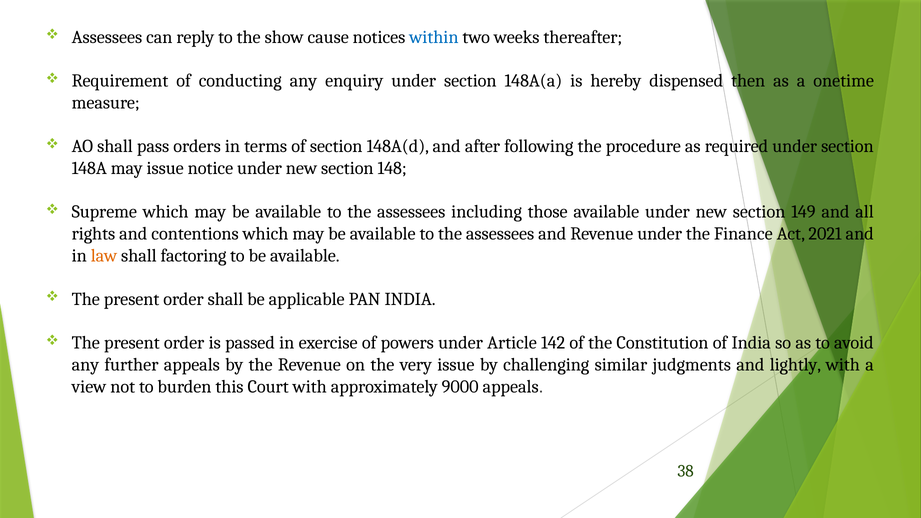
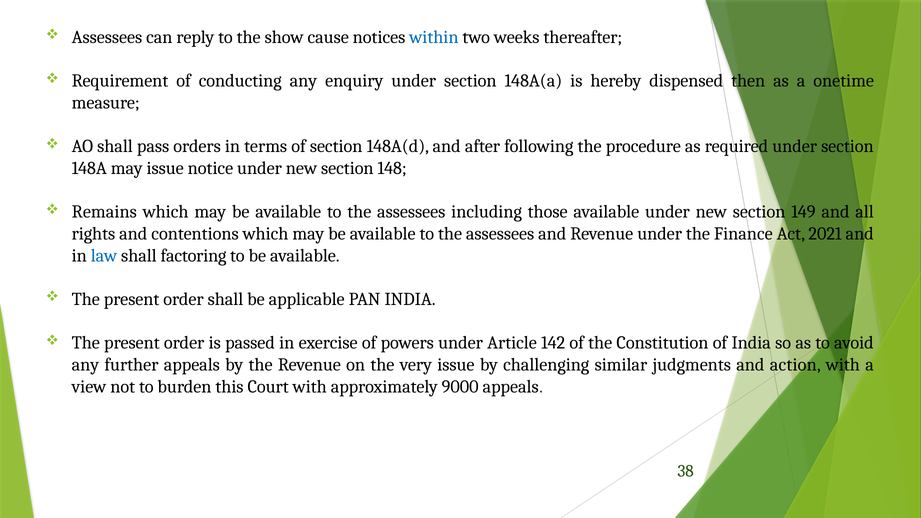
Supreme: Supreme -> Remains
law colour: orange -> blue
lightly: lightly -> action
